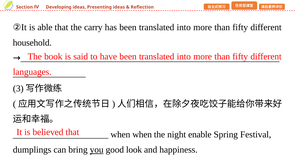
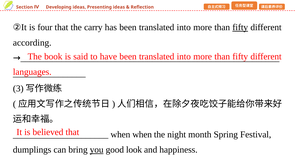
able: able -> four
fifty at (240, 27) underline: none -> present
household: household -> according
enable: enable -> month
